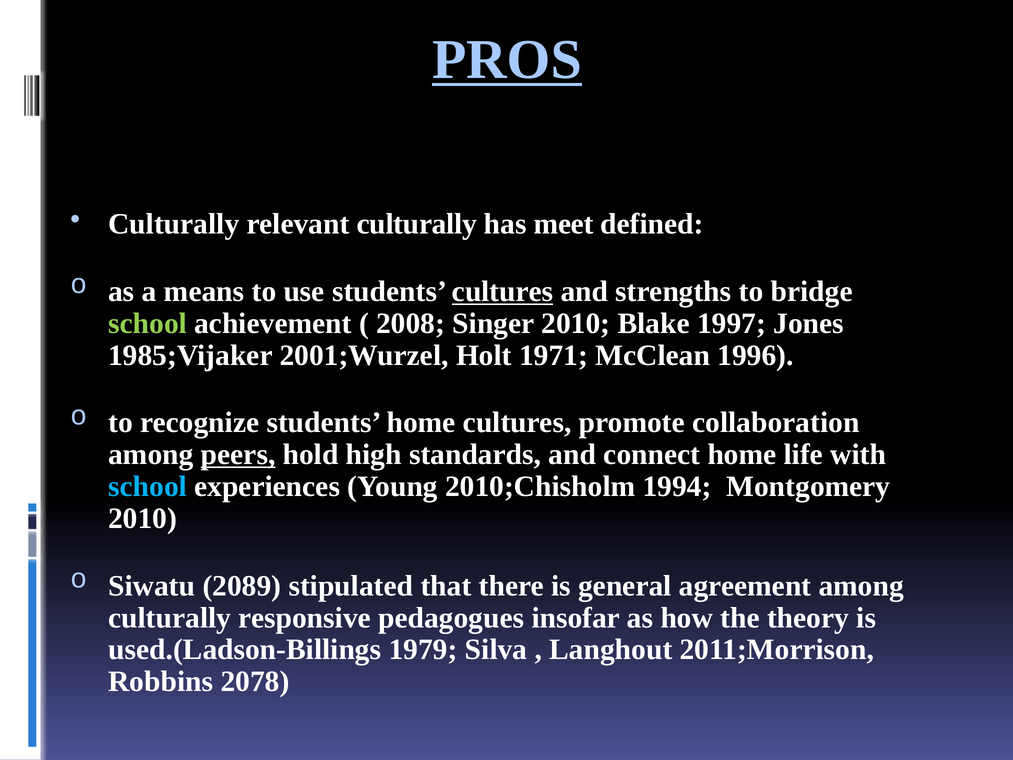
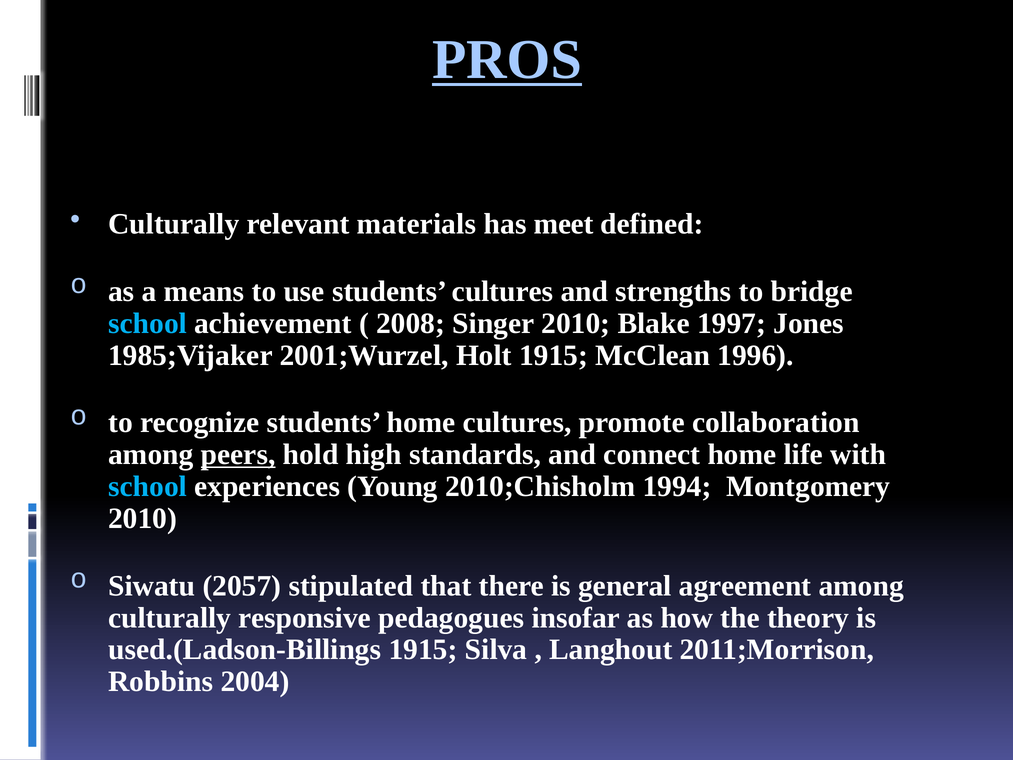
relevant culturally: culturally -> materials
cultures at (503, 291) underline: present -> none
school at (148, 323) colour: light green -> light blue
Holt 1971: 1971 -> 1915
2089: 2089 -> 2057
used.(Ladson-Billings 1979: 1979 -> 1915
2078: 2078 -> 2004
